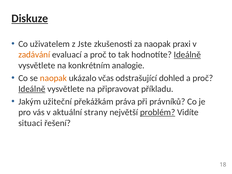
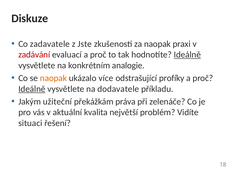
Diskuze underline: present -> none
uživatelem: uživatelem -> zadavatele
zadávání colour: orange -> red
včas: včas -> více
dohled: dohled -> profíky
připravovat: připravovat -> dodavatele
právníků: právníků -> zelenáče
strany: strany -> kvalita
problém underline: present -> none
